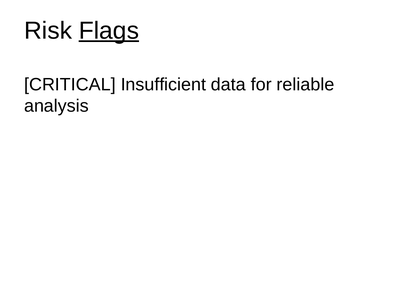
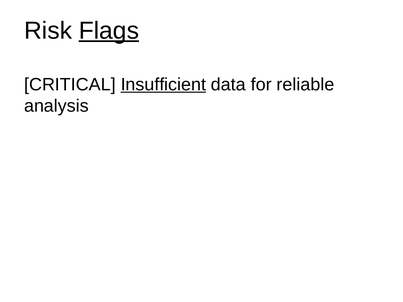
Insufficient underline: none -> present
